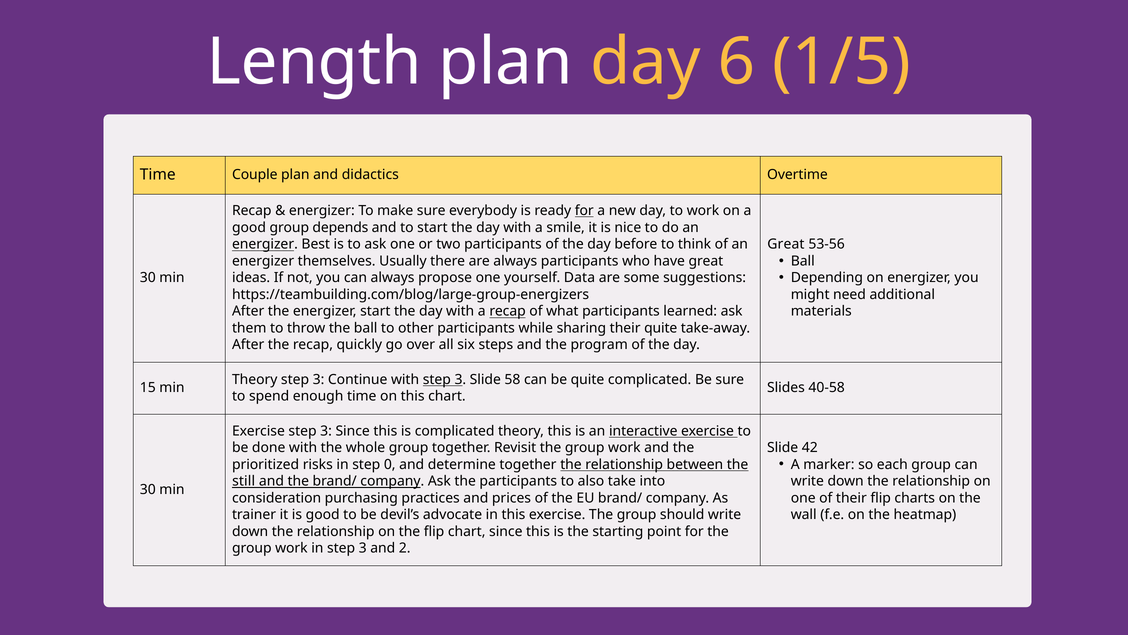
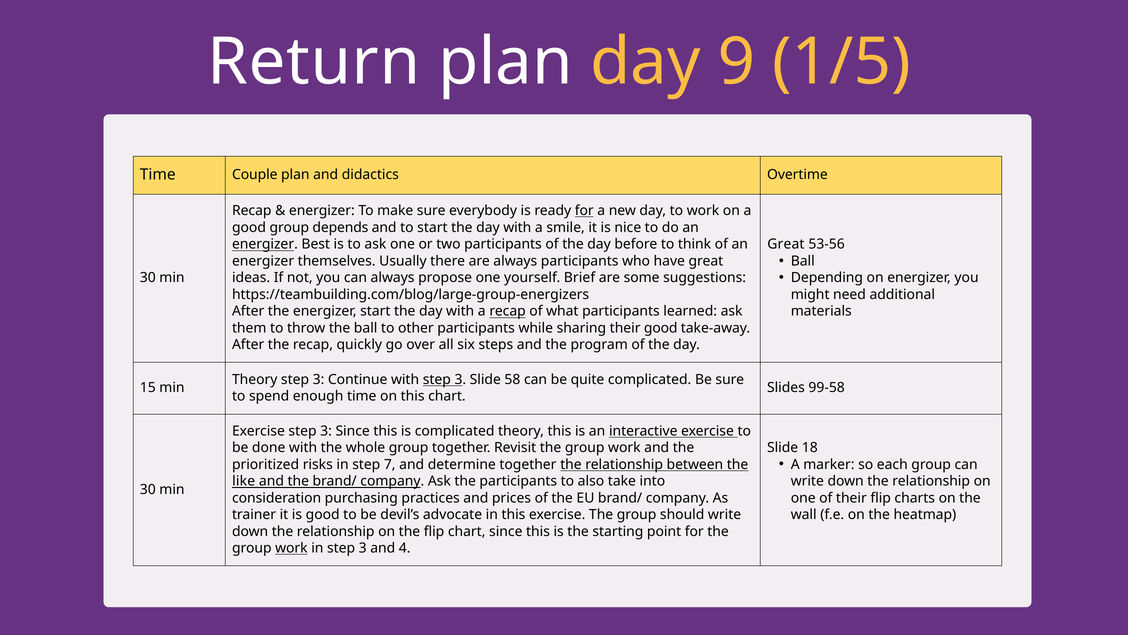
Length: Length -> Return
6: 6 -> 9
Data: Data -> Brief
their quite: quite -> good
40-58: 40-58 -> 99-58
42: 42 -> 18
0: 0 -> 7
still: still -> like
work at (291, 548) underline: none -> present
2: 2 -> 4
